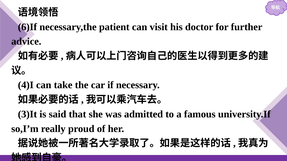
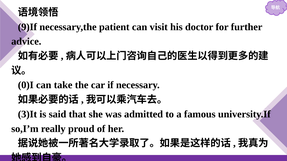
6)If: 6)If -> 9)If
4)I: 4)I -> 0)I
